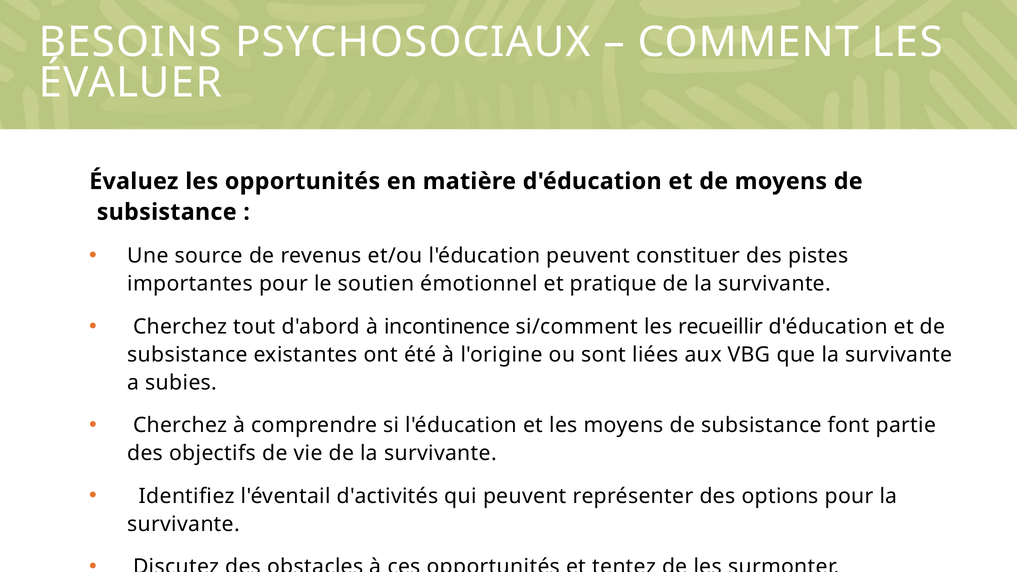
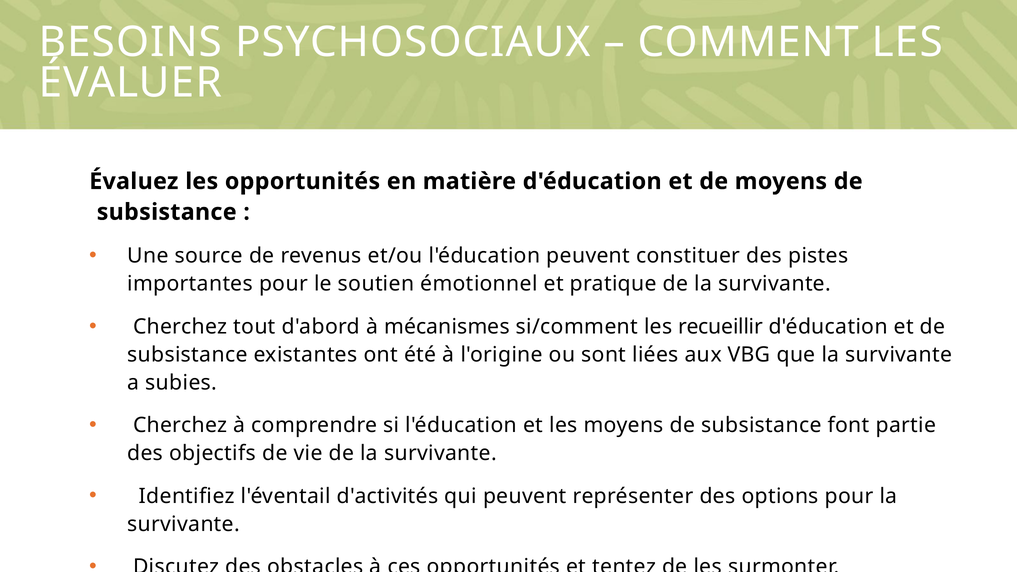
incontinence: incontinence -> mécanismes
